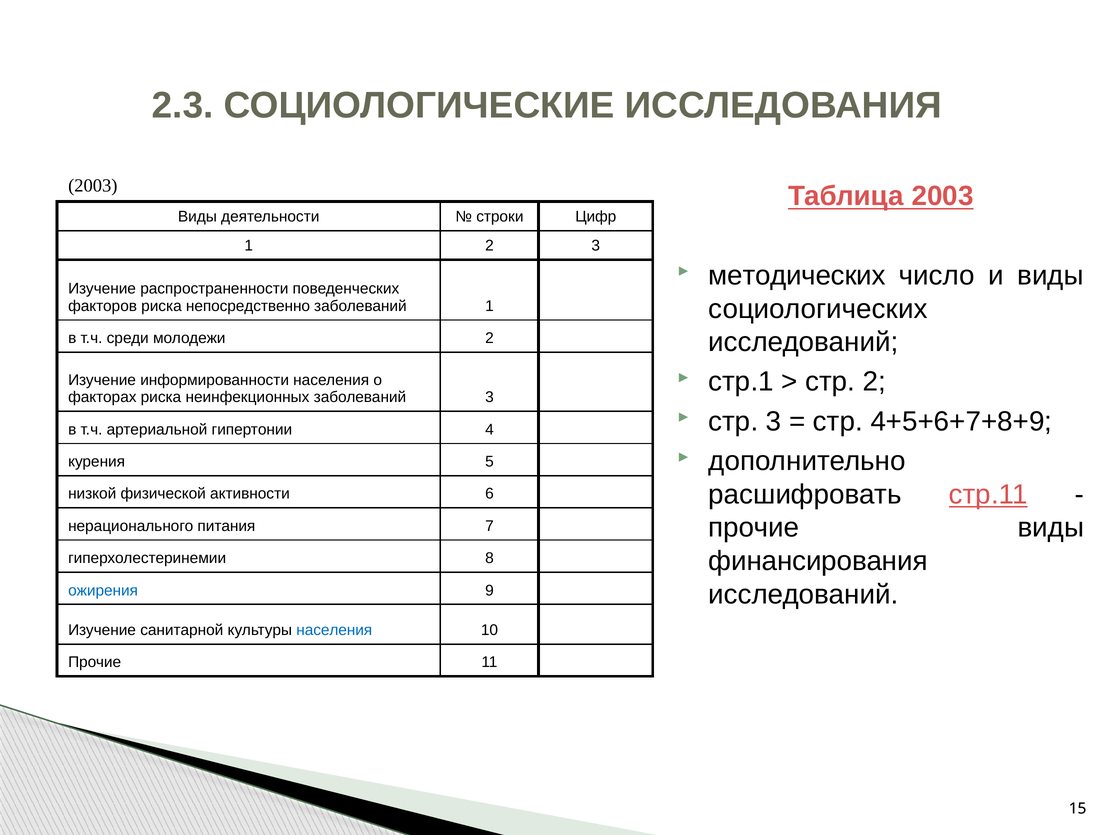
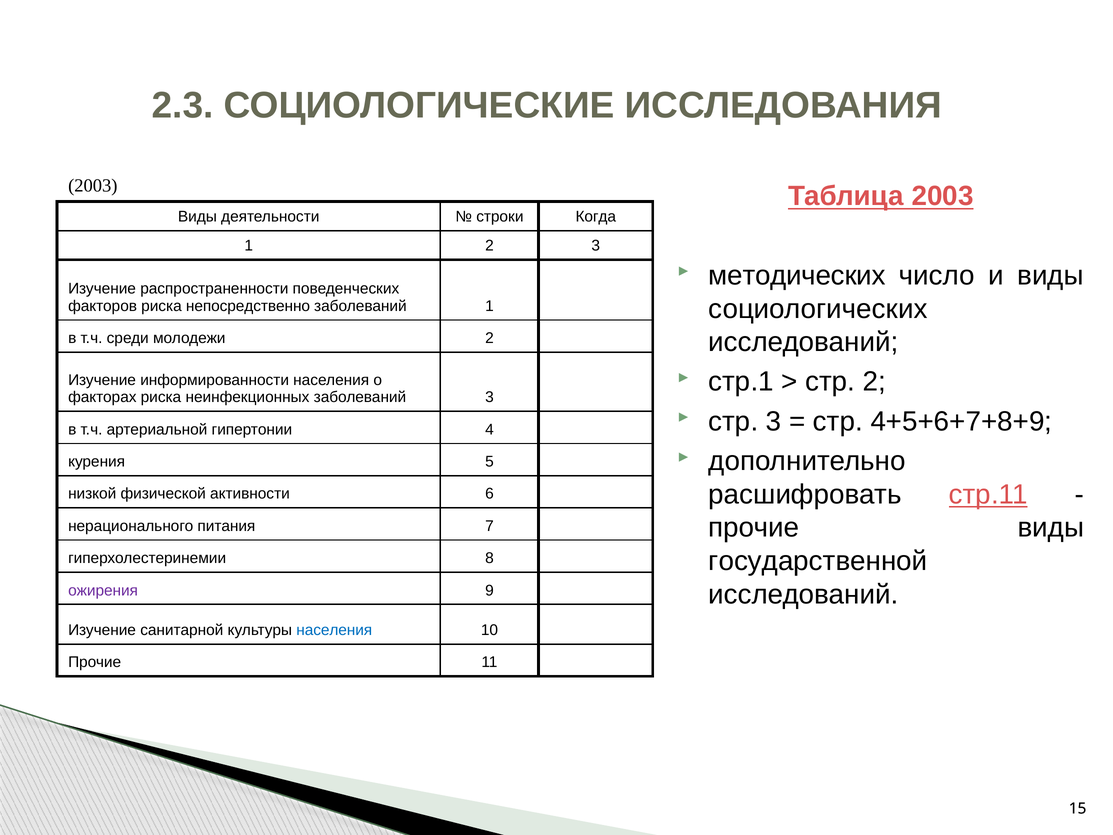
Цифр: Цифр -> Когда
финансирования: финансирования -> государственной
ожирения colour: blue -> purple
